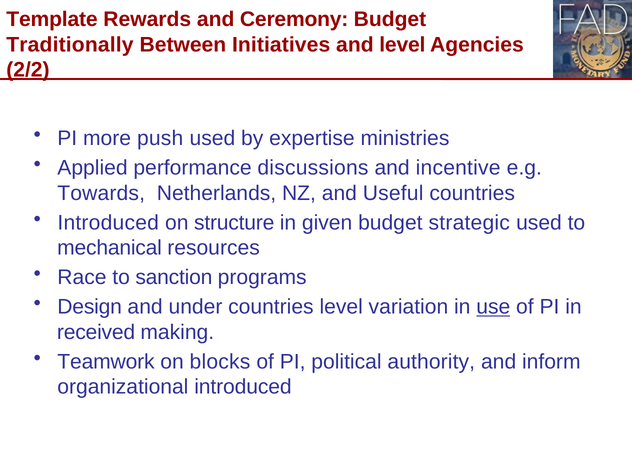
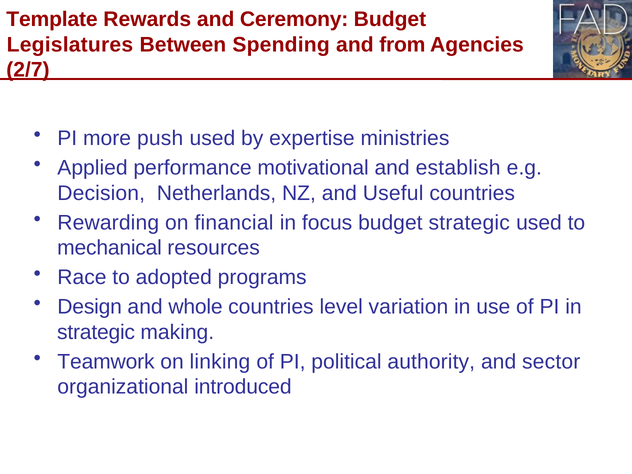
Traditionally: Traditionally -> Legislatures
Initiatives: Initiatives -> Spending
and level: level -> from
2/2: 2/2 -> 2/7
discussions: discussions -> motivational
incentive: incentive -> establish
Towards: Towards -> Decision
Introduced at (108, 223): Introduced -> Rewarding
structure: structure -> financial
given: given -> focus
sanction: sanction -> adopted
under: under -> whole
use underline: present -> none
received at (96, 332): received -> strategic
blocks: blocks -> linking
inform: inform -> sector
